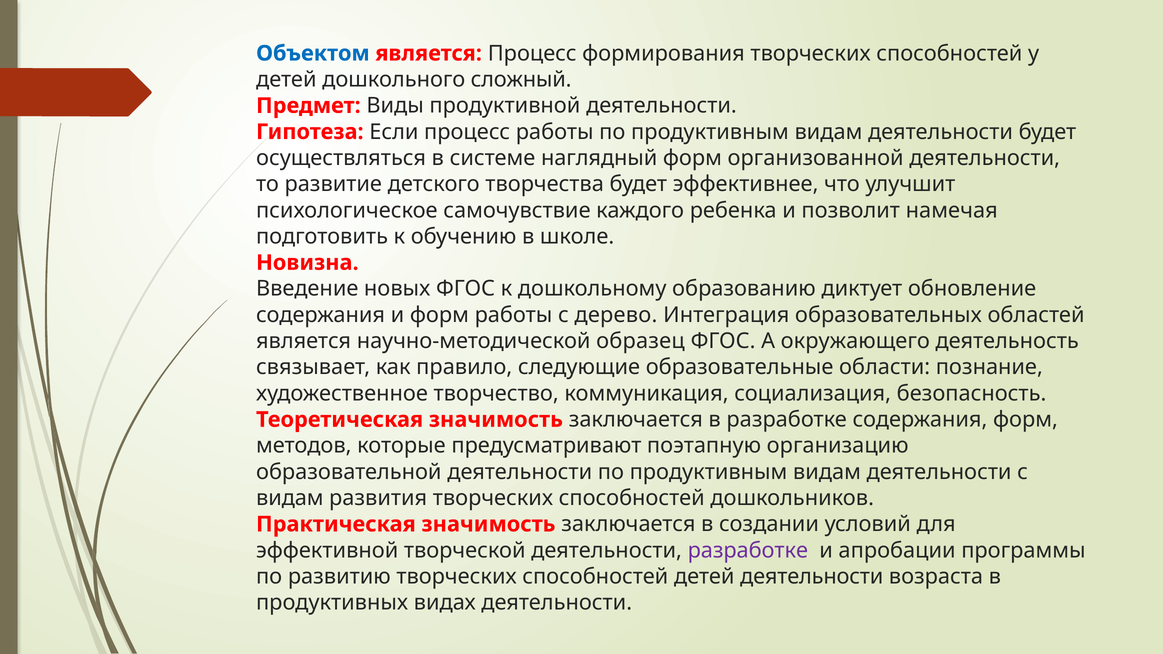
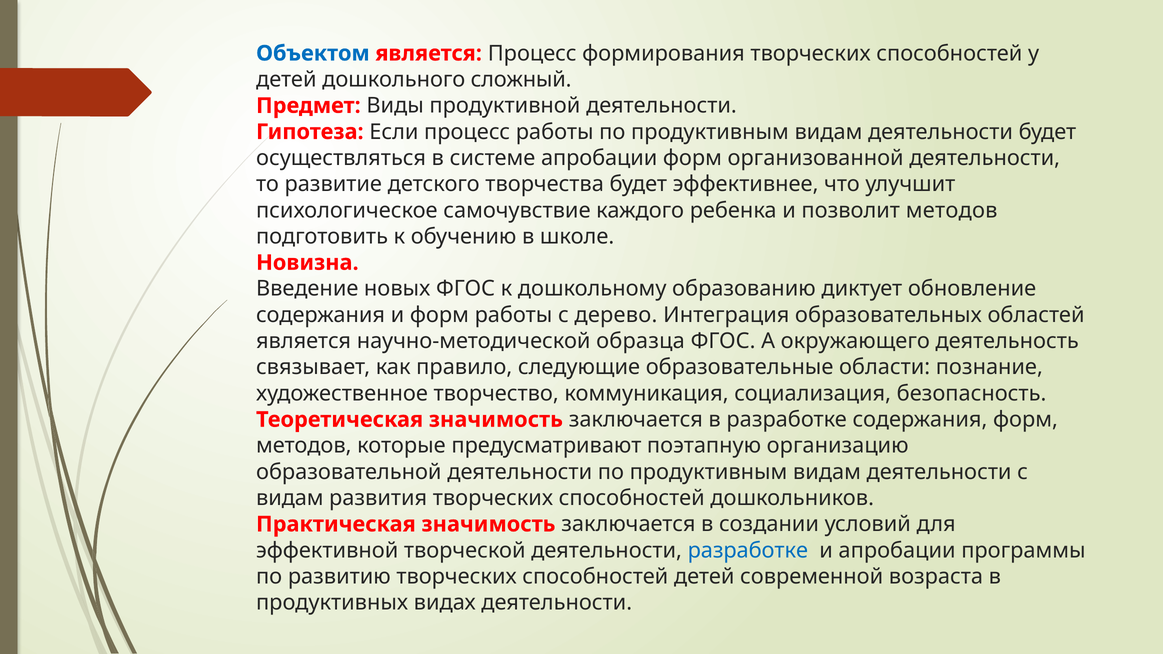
системе наглядный: наглядный -> апробации
позволит намечая: намечая -> методов
образец: образец -> образца
разработке at (748, 551) colour: purple -> blue
детей деятельности: деятельности -> современной
